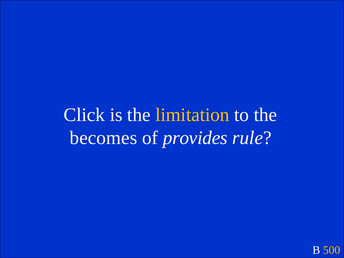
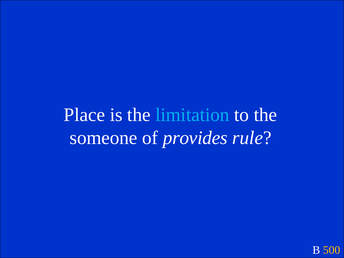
Click: Click -> Place
limitation colour: yellow -> light blue
becomes: becomes -> someone
